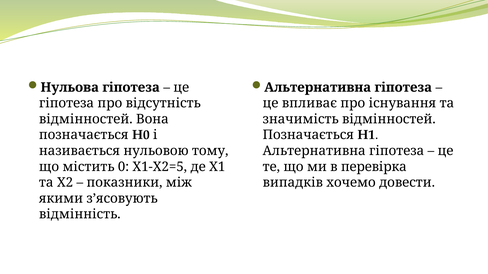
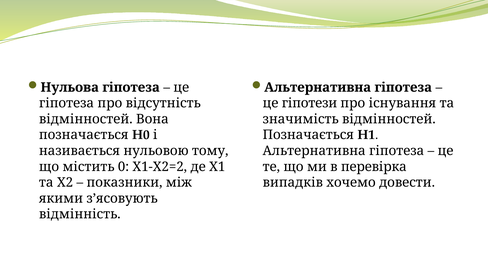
впливає: впливає -> гіпотези
Х1-Х2=5: Х1-Х2=5 -> Х1-Х2=2
